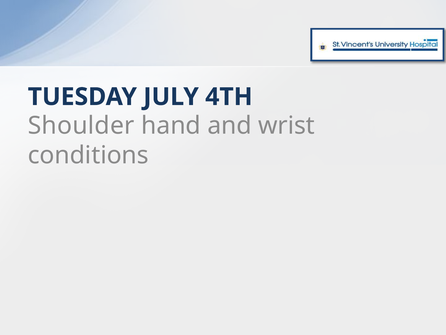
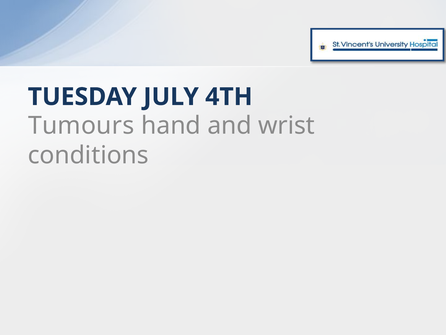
Shoulder: Shoulder -> Tumours
